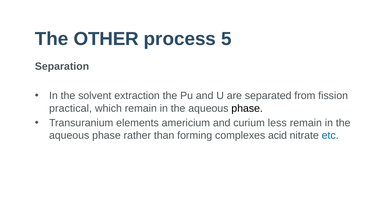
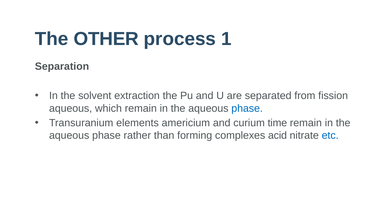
5: 5 -> 1
practical at (71, 108): practical -> aqueous
phase at (247, 108) colour: black -> blue
less: less -> time
